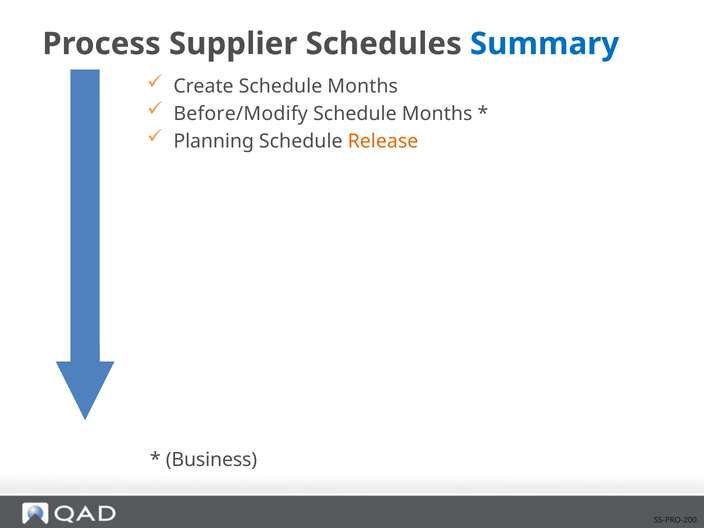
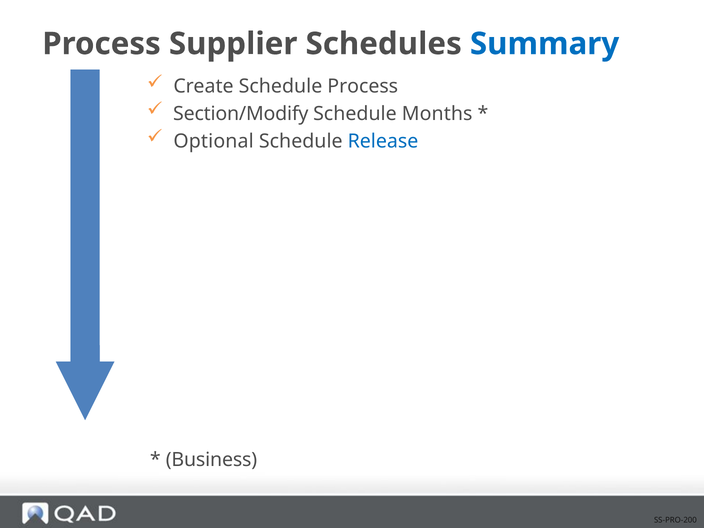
Create Schedule Months: Months -> Process
Before/Modify: Before/Modify -> Section/Modify
Planning: Planning -> Optional
Release colour: orange -> blue
